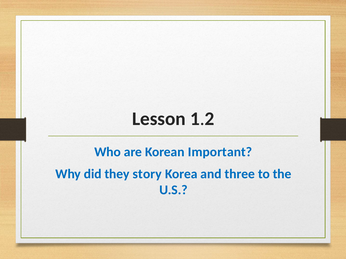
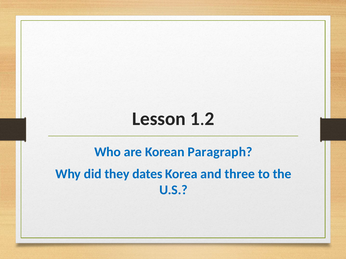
Important: Important -> Paragraph
story: story -> dates
